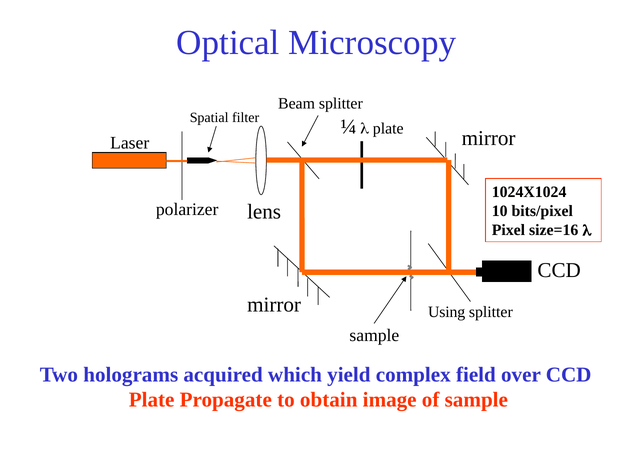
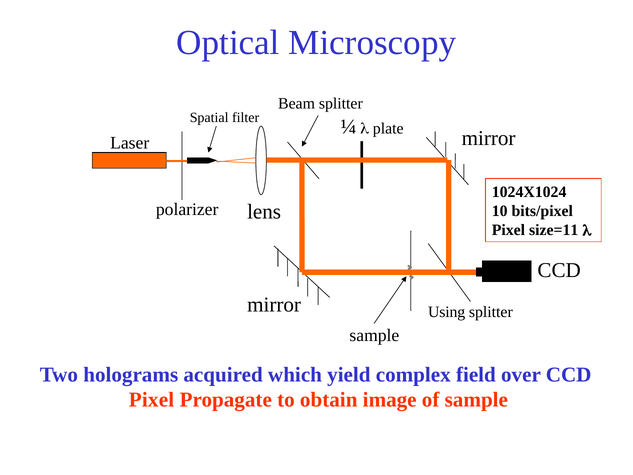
size=16: size=16 -> size=11
Plate at (152, 400): Plate -> Pixel
